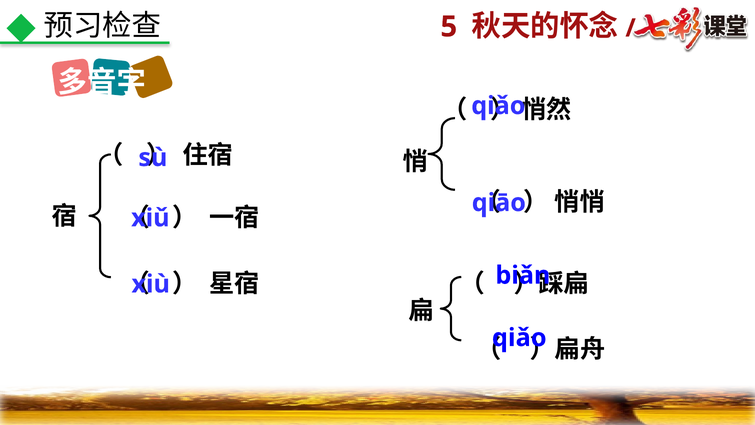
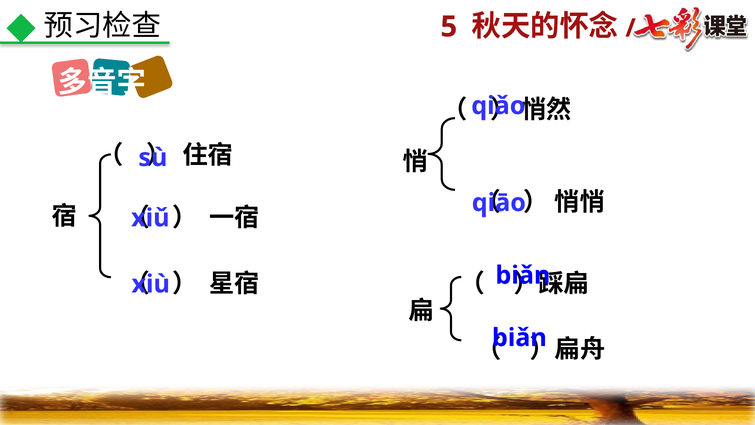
qiǎo at (519, 338): qiǎo -> biǎn
